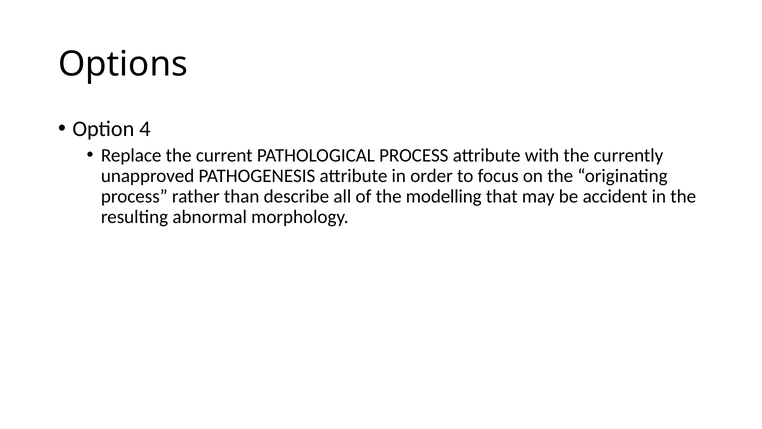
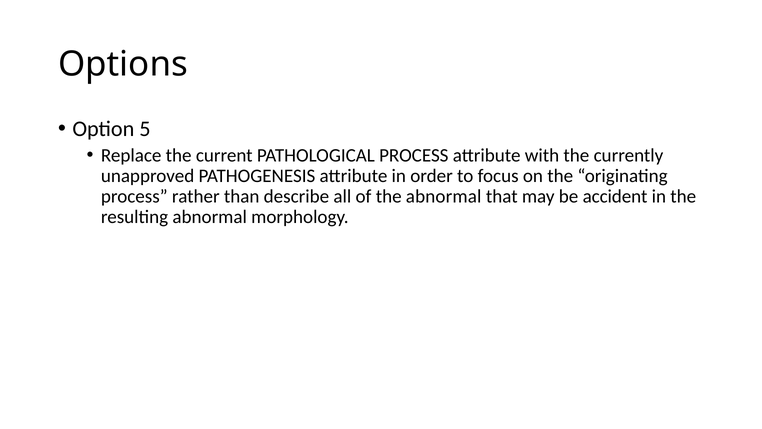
4: 4 -> 5
the modelling: modelling -> abnormal
